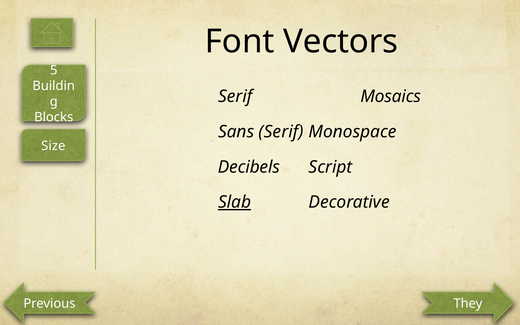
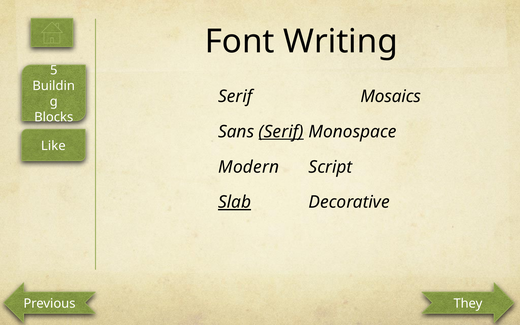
Vectors: Vectors -> Writing
Serif at (281, 132) underline: none -> present
Size: Size -> Like
Decibels: Decibels -> Modern
